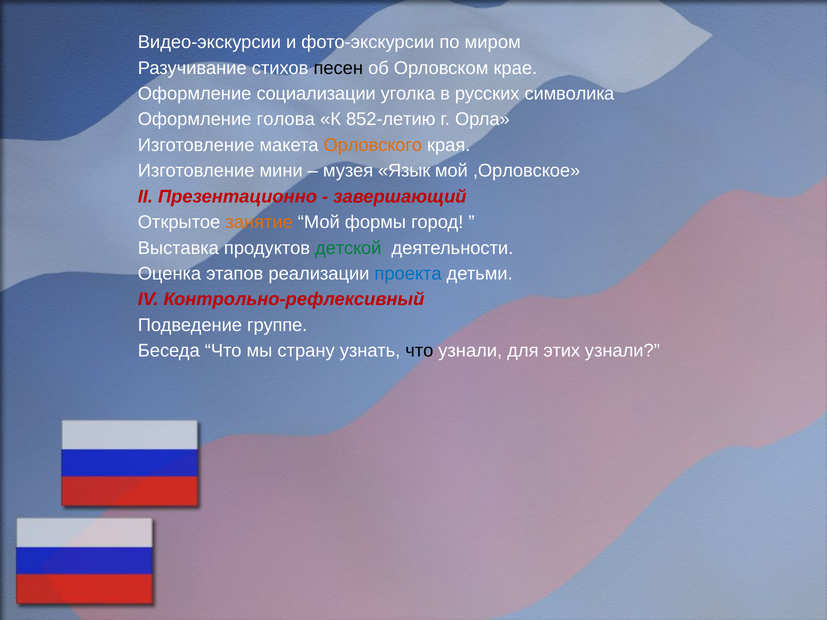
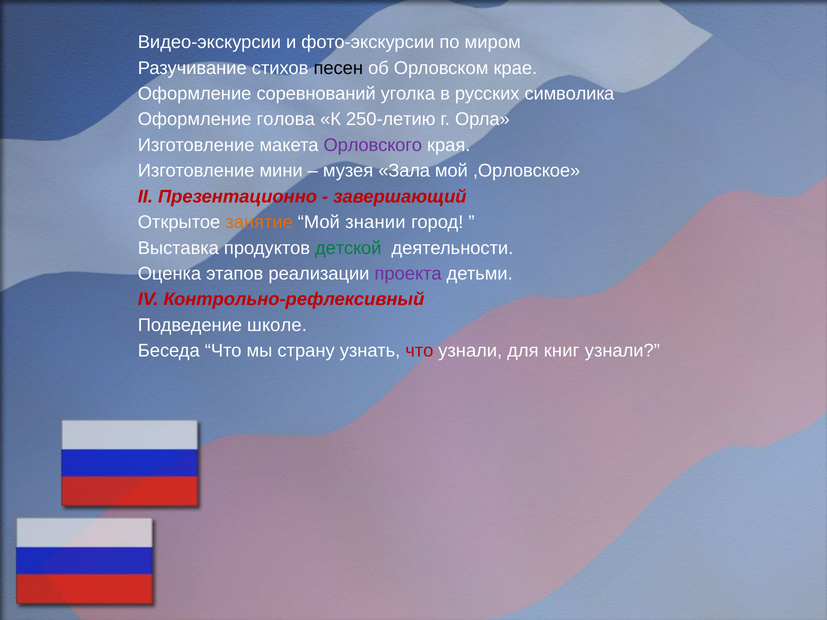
социализации: социализации -> соревнований
852-летию: 852-летию -> 250-летию
Орловского colour: orange -> purple
Язык: Язык -> Зала
формы: формы -> знании
проекта colour: blue -> purple
группе: группе -> школе
что at (419, 351) colour: black -> red
этих: этих -> книг
